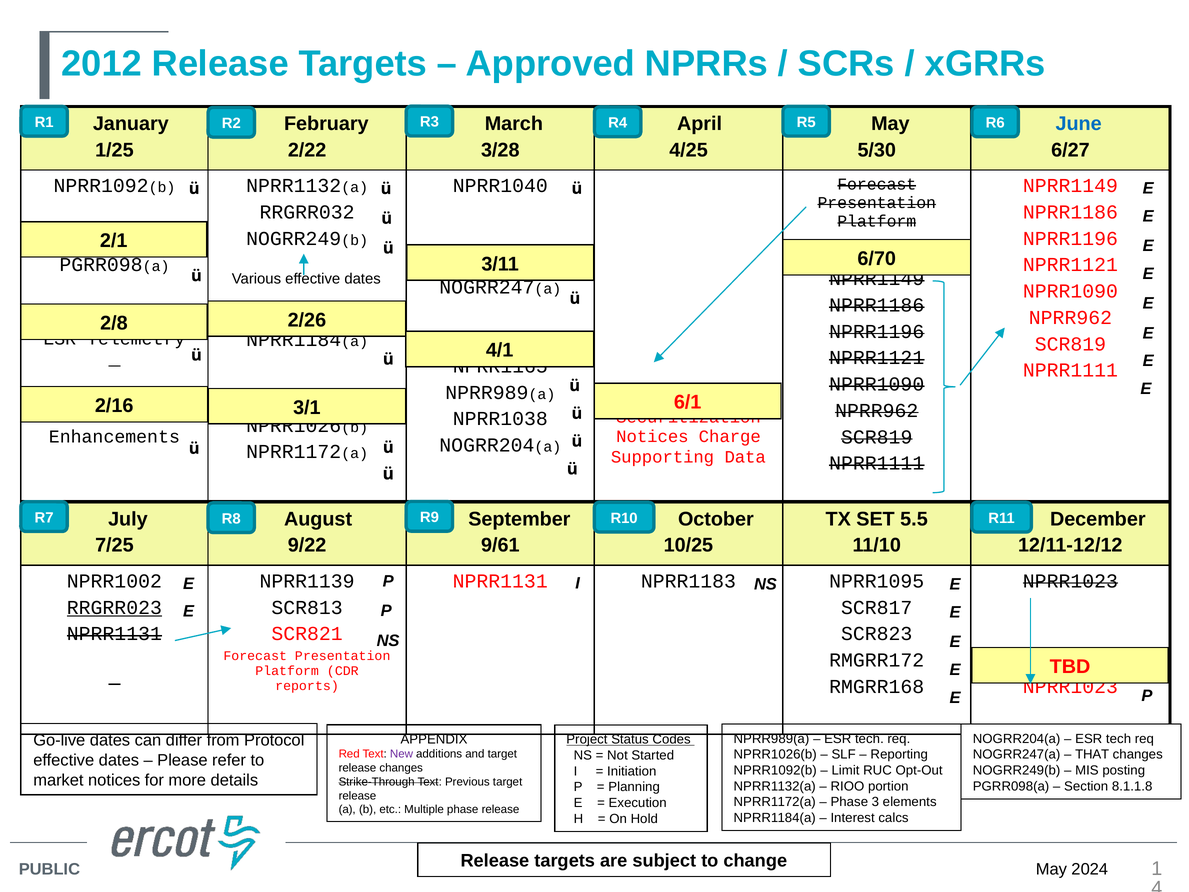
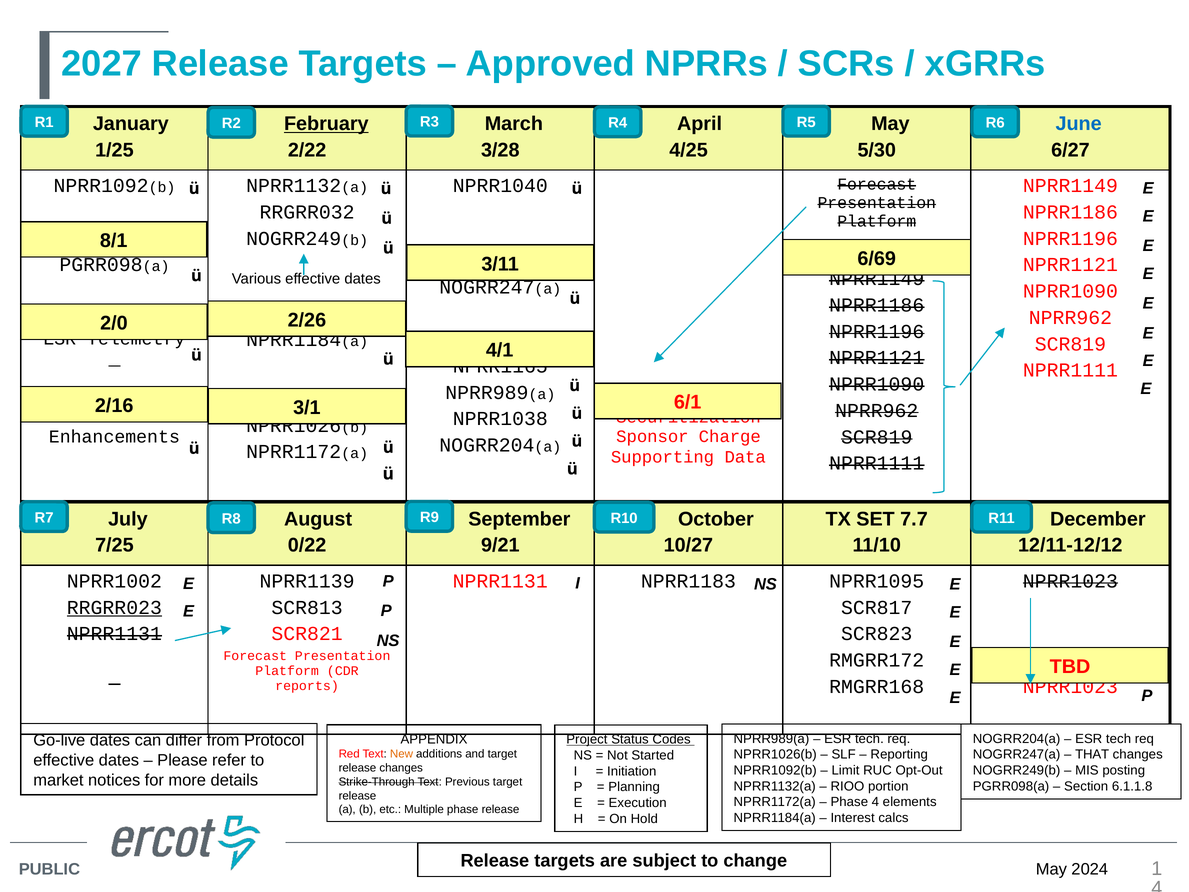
2012: 2012 -> 2027
February underline: none -> present
2/1: 2/1 -> 8/1
6/70: 6/70 -> 6/69
2/8: 2/8 -> 2/0
Notices at (652, 436): Notices -> Sponsor
5.5: 5.5 -> 7.7
9/22: 9/22 -> 0/22
9/61: 9/61 -> 9/21
10/25: 10/25 -> 10/27
New colour: purple -> orange
8.1.1.8: 8.1.1.8 -> 6.1.1.8
Phase 3: 3 -> 4
